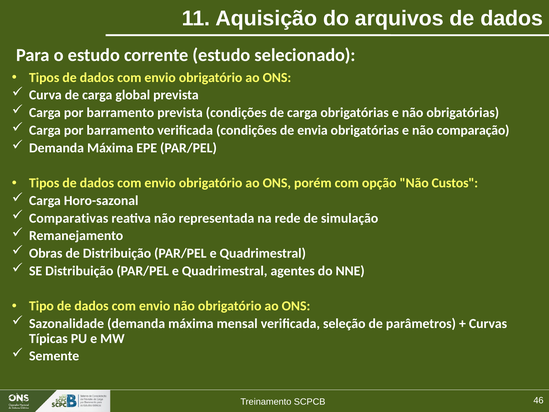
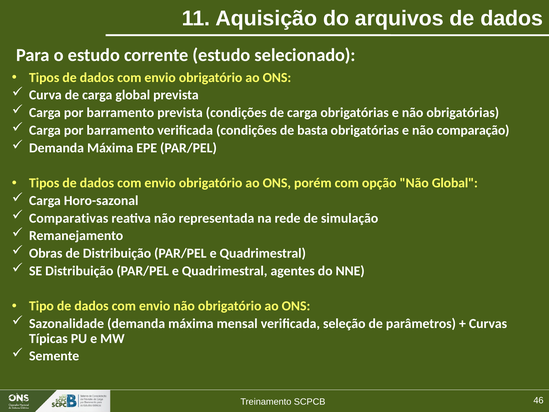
envia: envia -> basta
Não Custos: Custos -> Global
